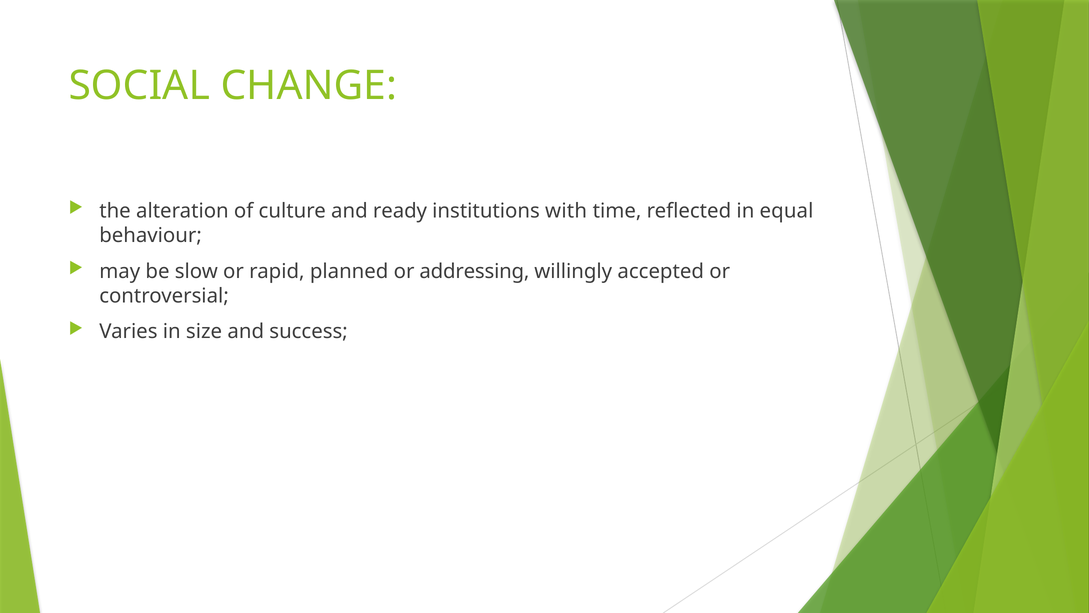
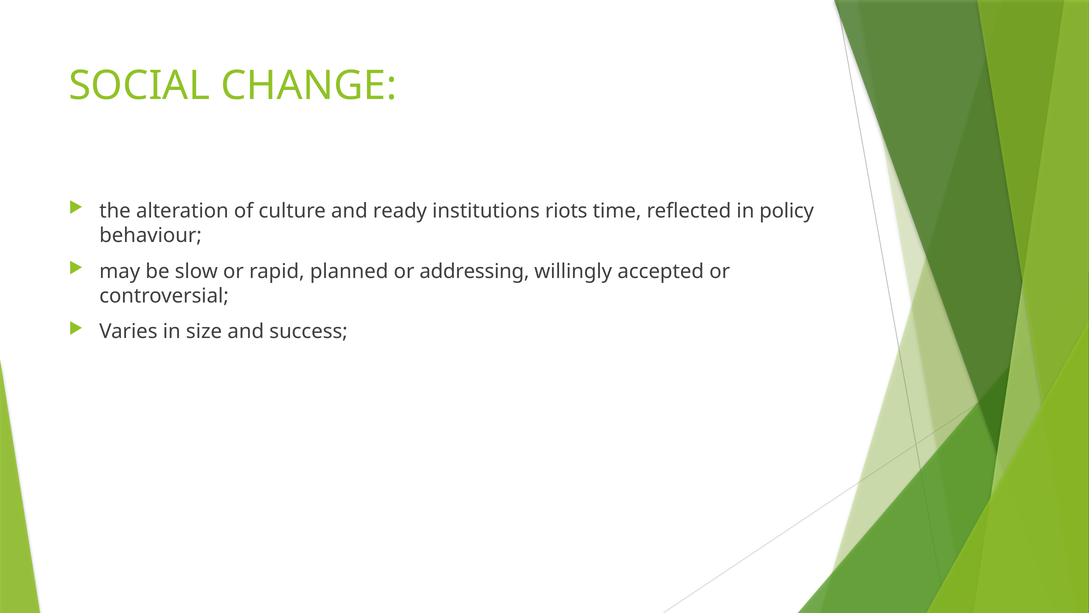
with: with -> riots
equal: equal -> policy
